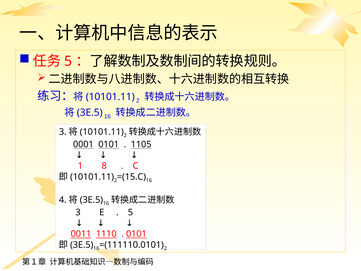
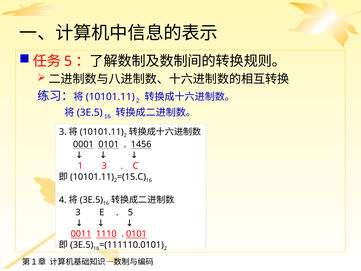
1105: 1105 -> 1456
1 8: 8 -> 3
